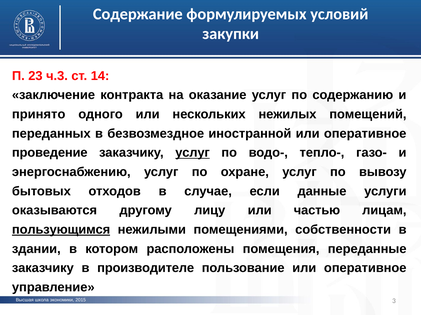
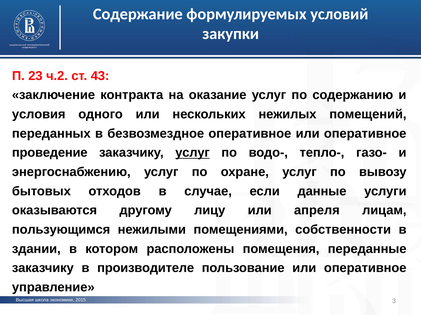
ч.3: ч.3 -> ч.2
14: 14 -> 43
принято: принято -> условия
безвозмездное иностранной: иностранной -> оперативное
частью: частью -> апреля
пользующимся underline: present -> none
